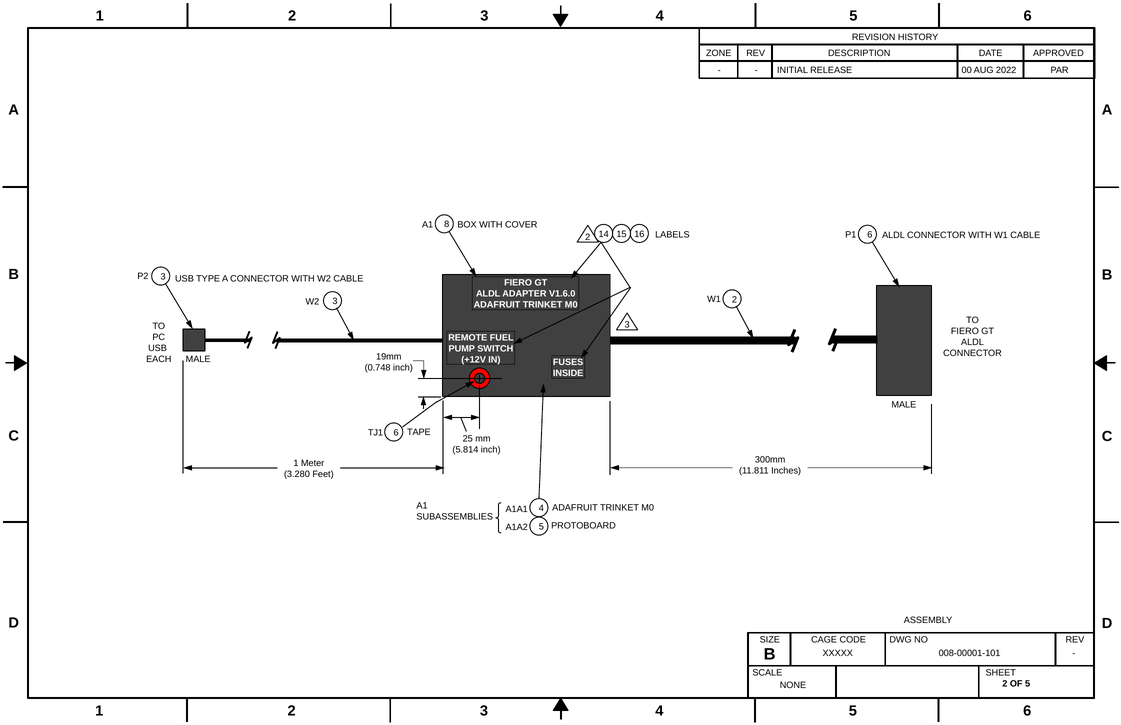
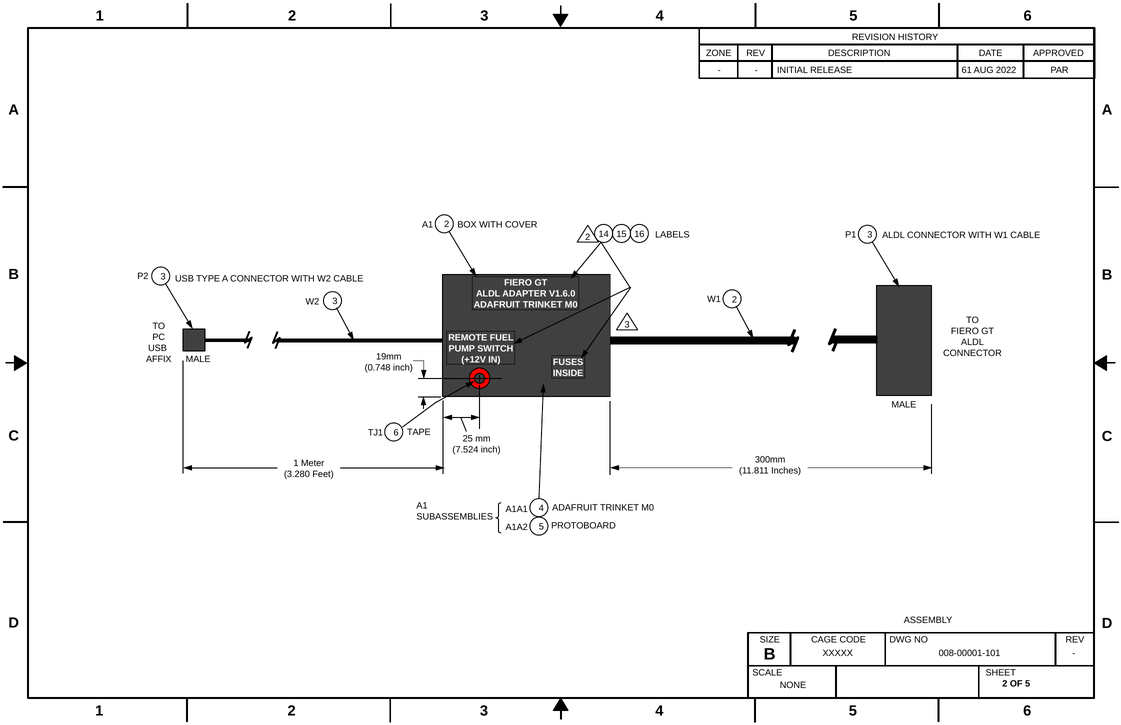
00: 00 -> 61
A1 8: 8 -> 2
P1 6: 6 -> 3
EACH: EACH -> AFFIX
5.814: 5.814 -> 7.524
